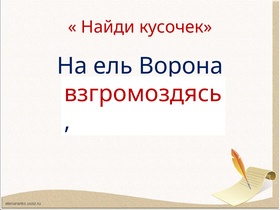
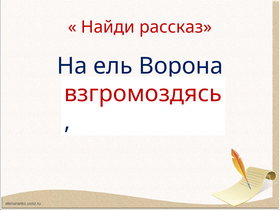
кусочек: кусочек -> рассказ
